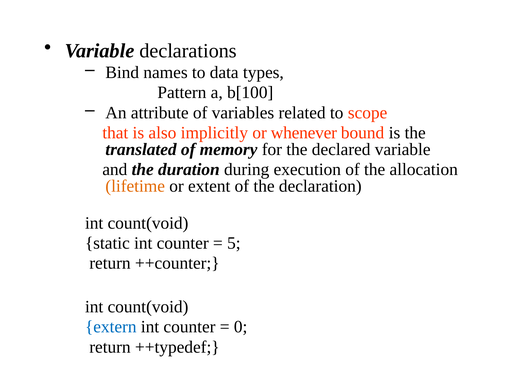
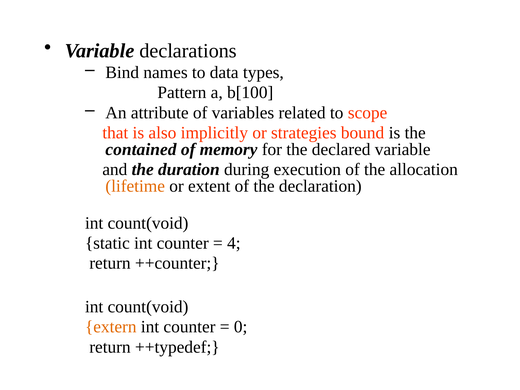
whenever: whenever -> strategies
translated: translated -> contained
5: 5 -> 4
extern colour: blue -> orange
